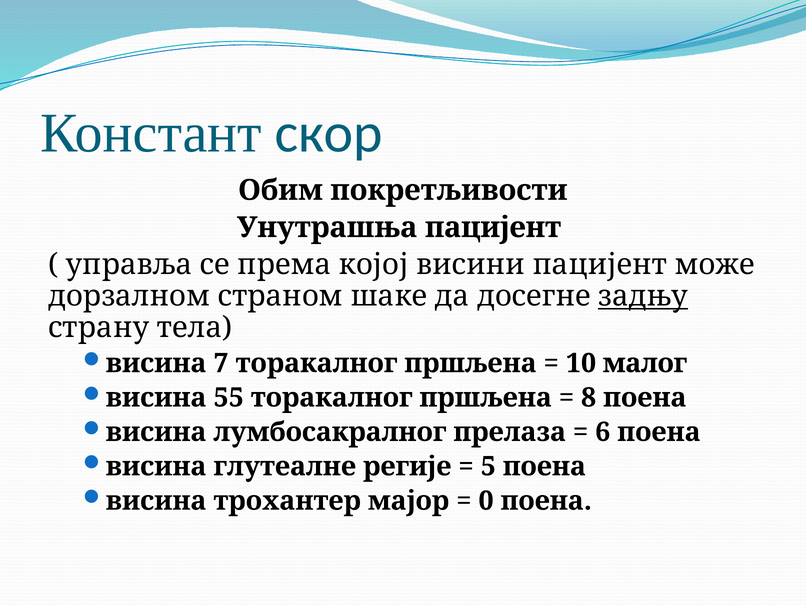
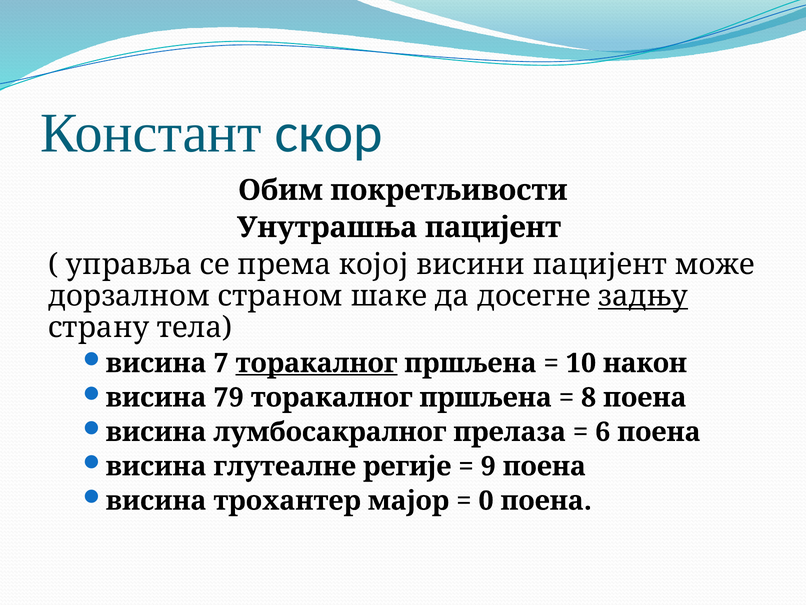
торакалног at (316, 363) underline: none -> present
малог: малог -> након
55: 55 -> 79
5: 5 -> 9
